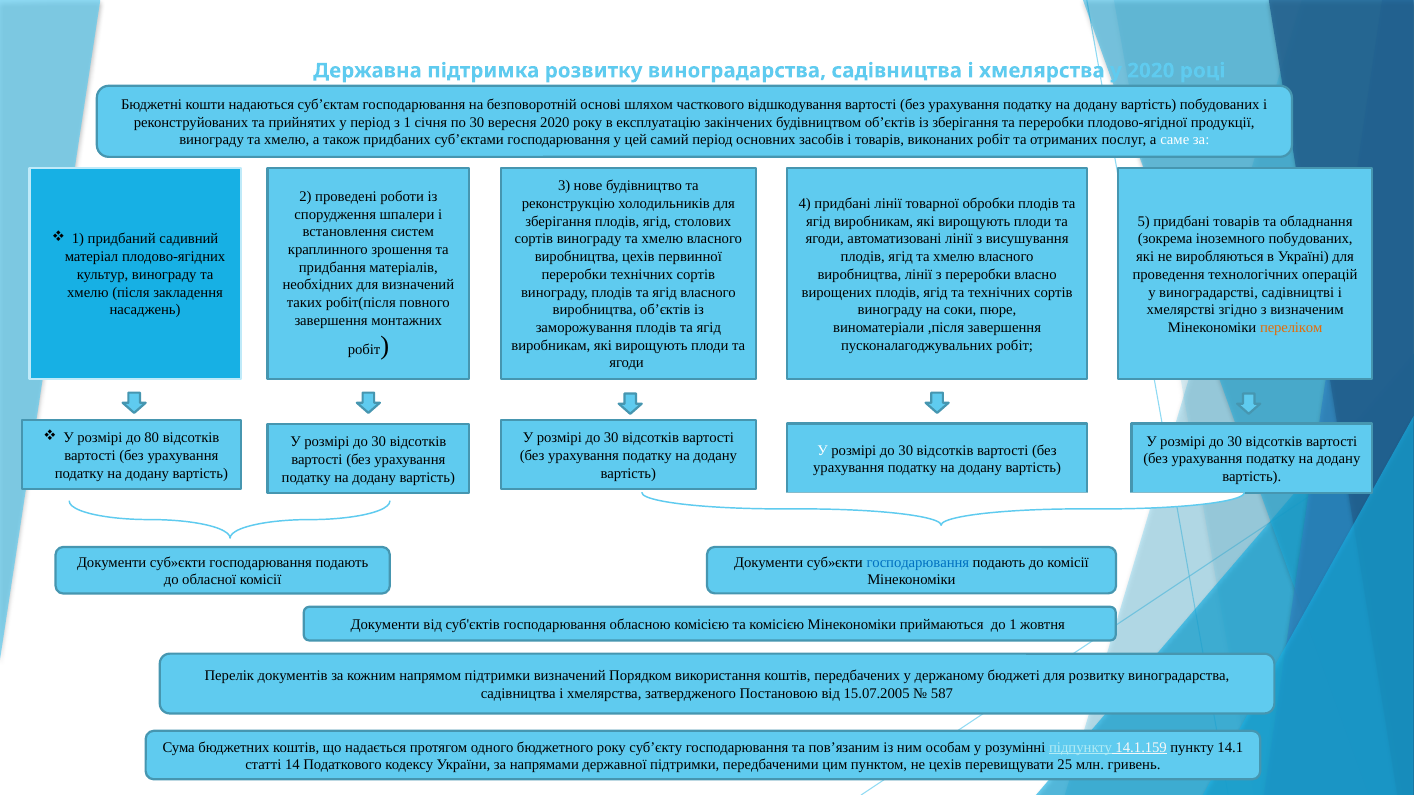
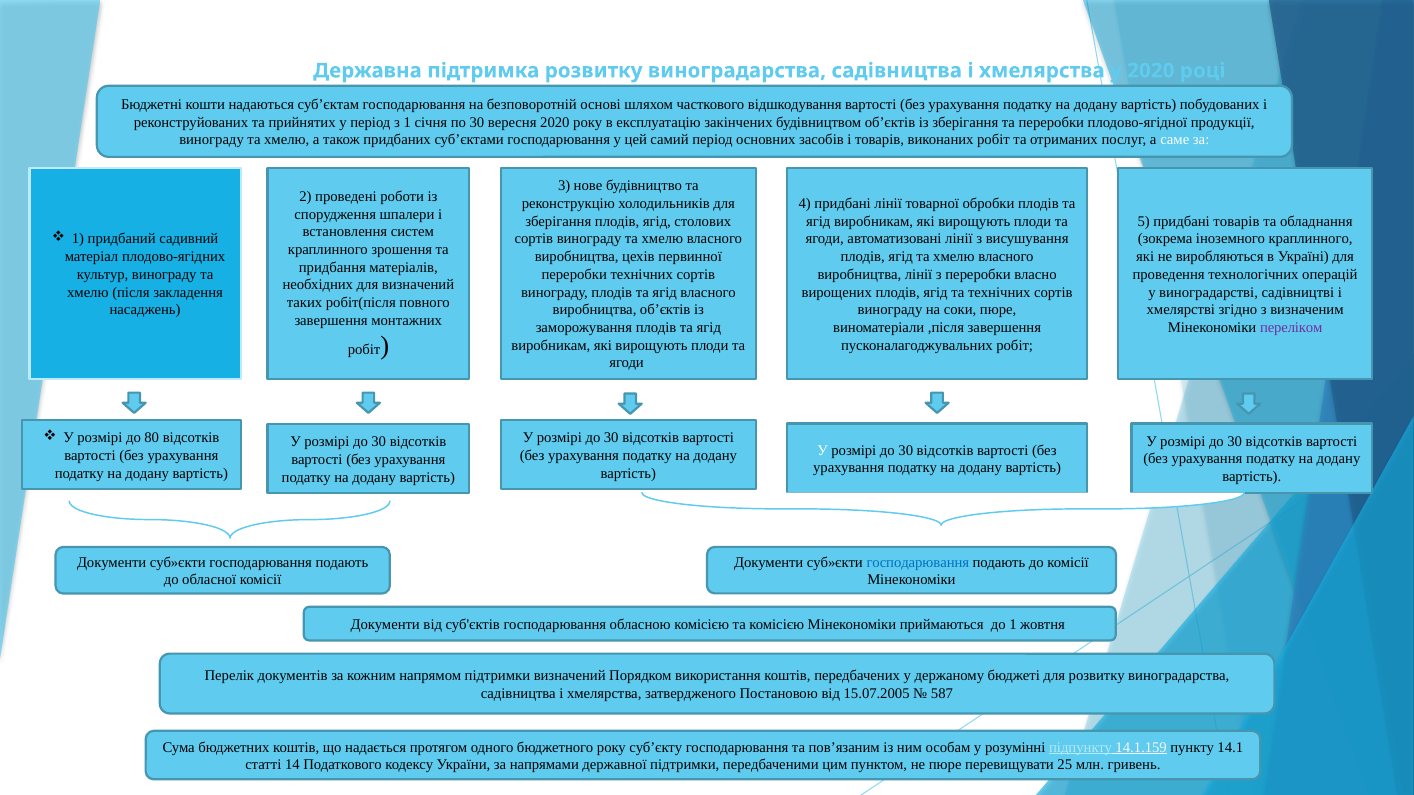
іноземного побудованих: побудованих -> краплинного
переліком colour: orange -> purple
не цехів: цехів -> пюре
